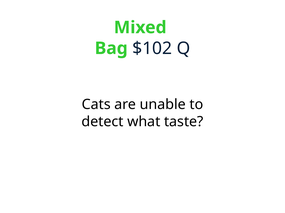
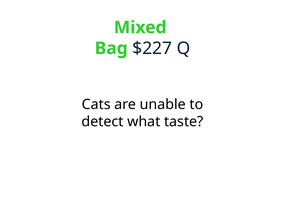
$102: $102 -> $227
